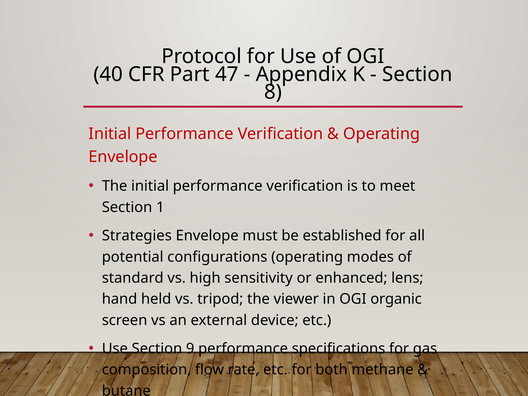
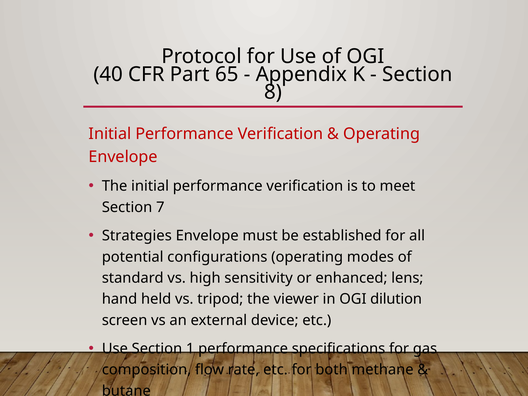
47: 47 -> 65
1: 1 -> 7
organic: organic -> dilution
9: 9 -> 1
